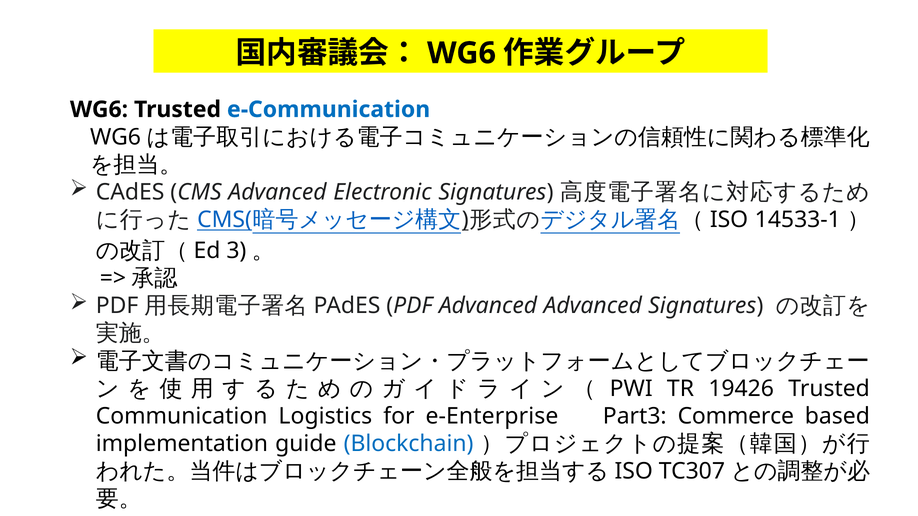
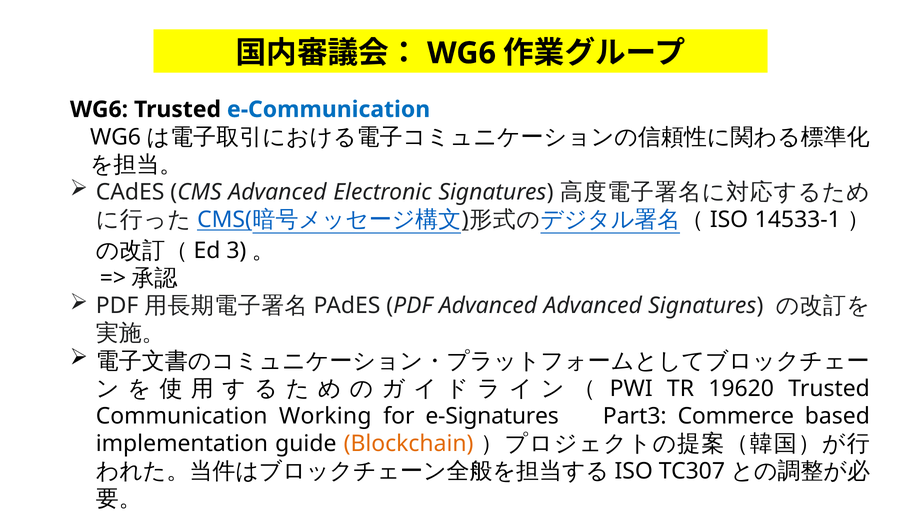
19426: 19426 -> 19620
Logistics: Logistics -> Working
e-Enterprise: e-Enterprise -> e-Signatures
Blockchain colour: blue -> orange
